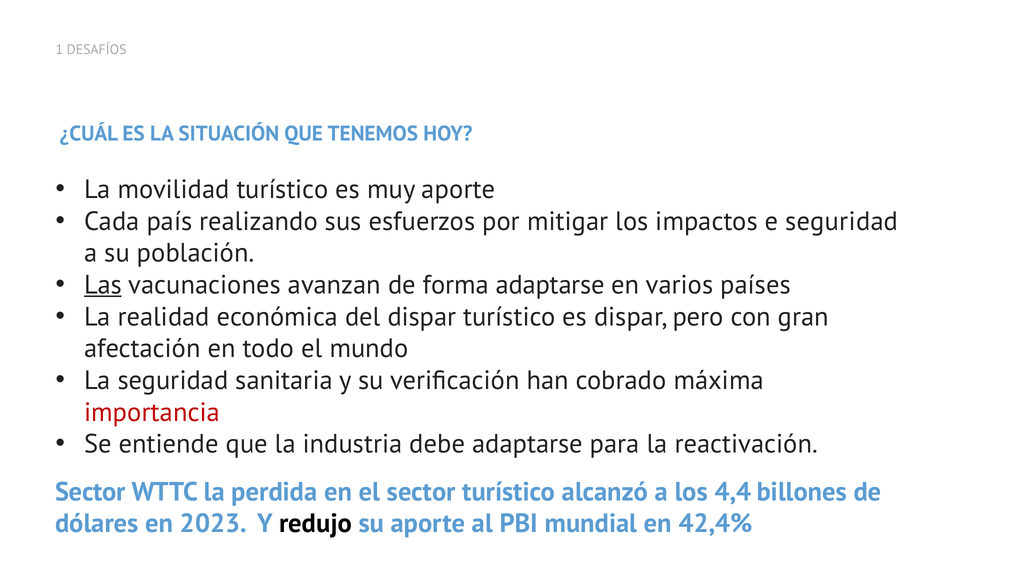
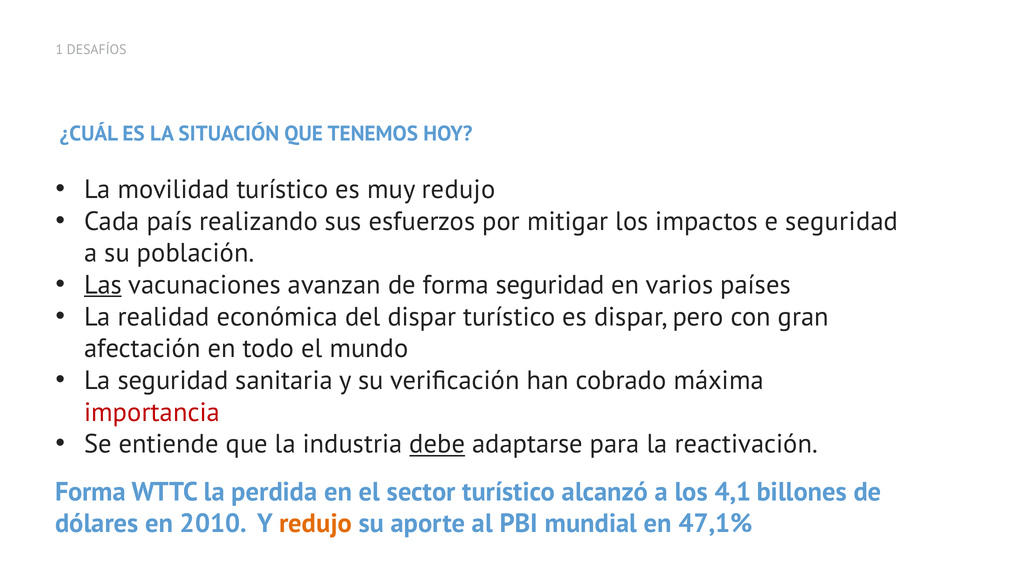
muy aporte: aporte -> redujo
forma adaptarse: adaptarse -> seguridad
debe underline: none -> present
Sector at (90, 492): Sector -> Forma
4,4: 4,4 -> 4,1
2023: 2023 -> 2010
redujo at (316, 524) colour: black -> orange
42,4%: 42,4% -> 47,1%
